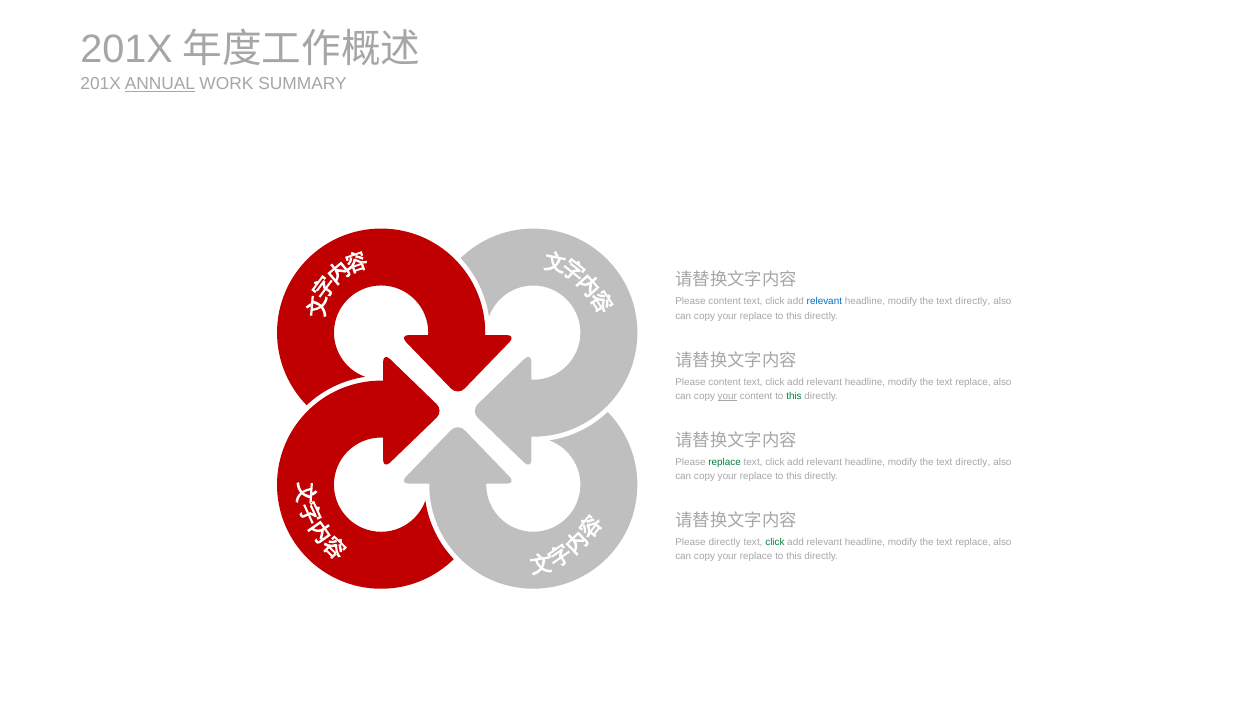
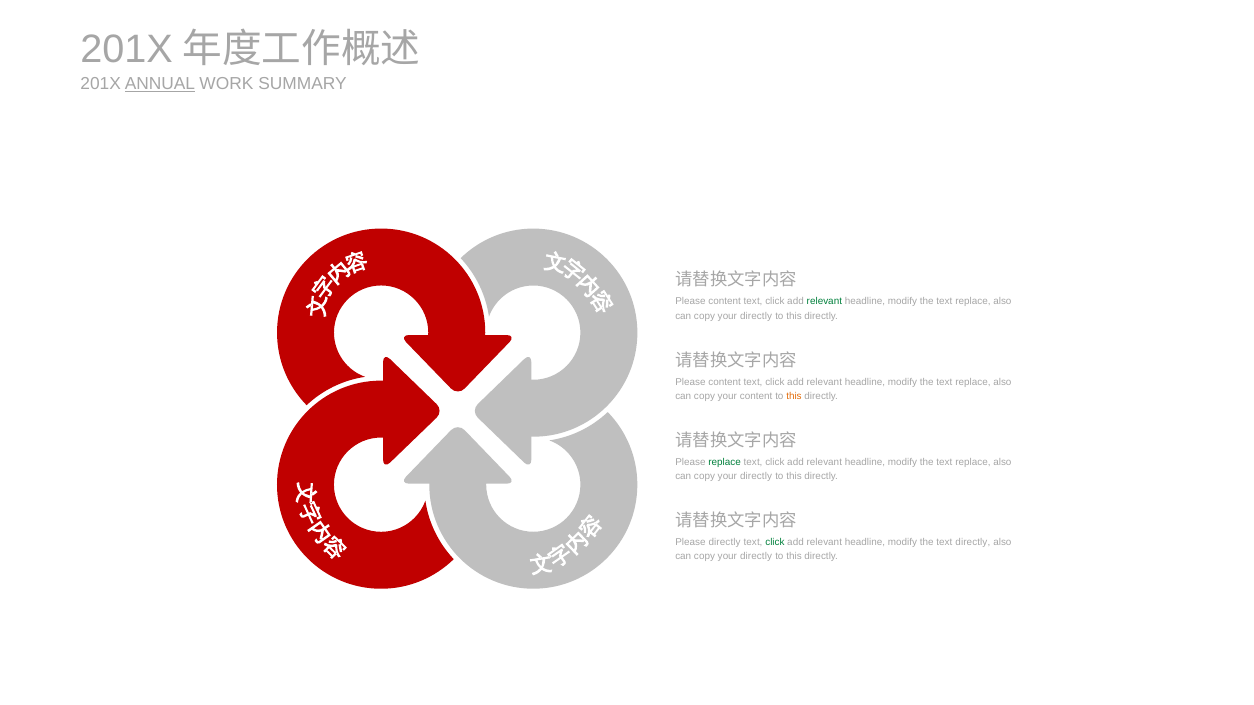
relevant at (824, 302) colour: blue -> green
directly at (973, 302): directly -> replace
replace at (756, 316): replace -> directly
your at (727, 396) underline: present -> none
this at (794, 396) colour: green -> orange
directly at (973, 462): directly -> replace
replace at (756, 477): replace -> directly
replace at (973, 543): replace -> directly
replace at (756, 557): replace -> directly
